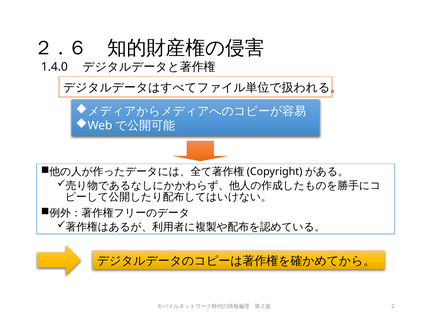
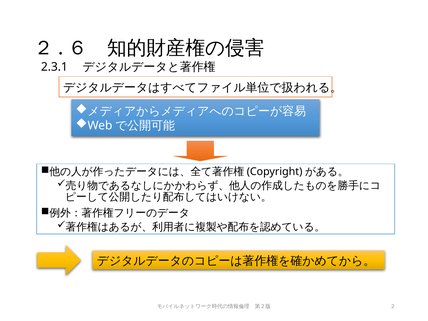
1.4.0: 1.4.0 -> 2.3.1
